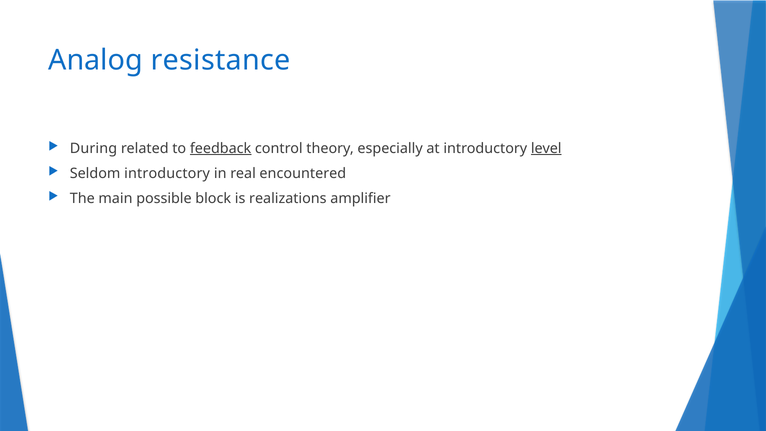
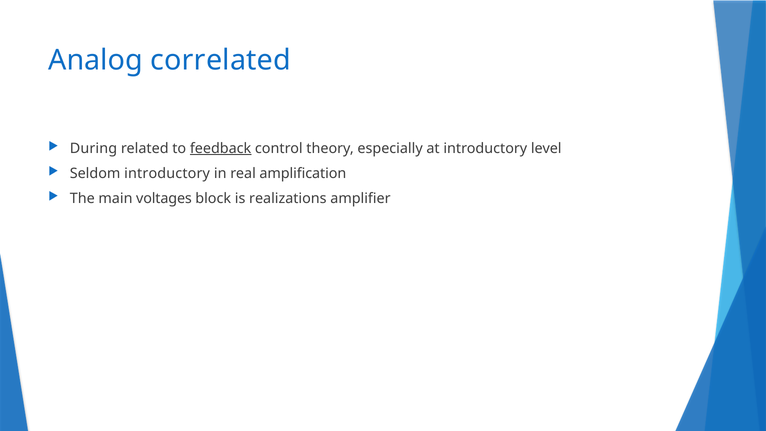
resistance: resistance -> correlated
level underline: present -> none
encountered: encountered -> amplification
possible: possible -> voltages
